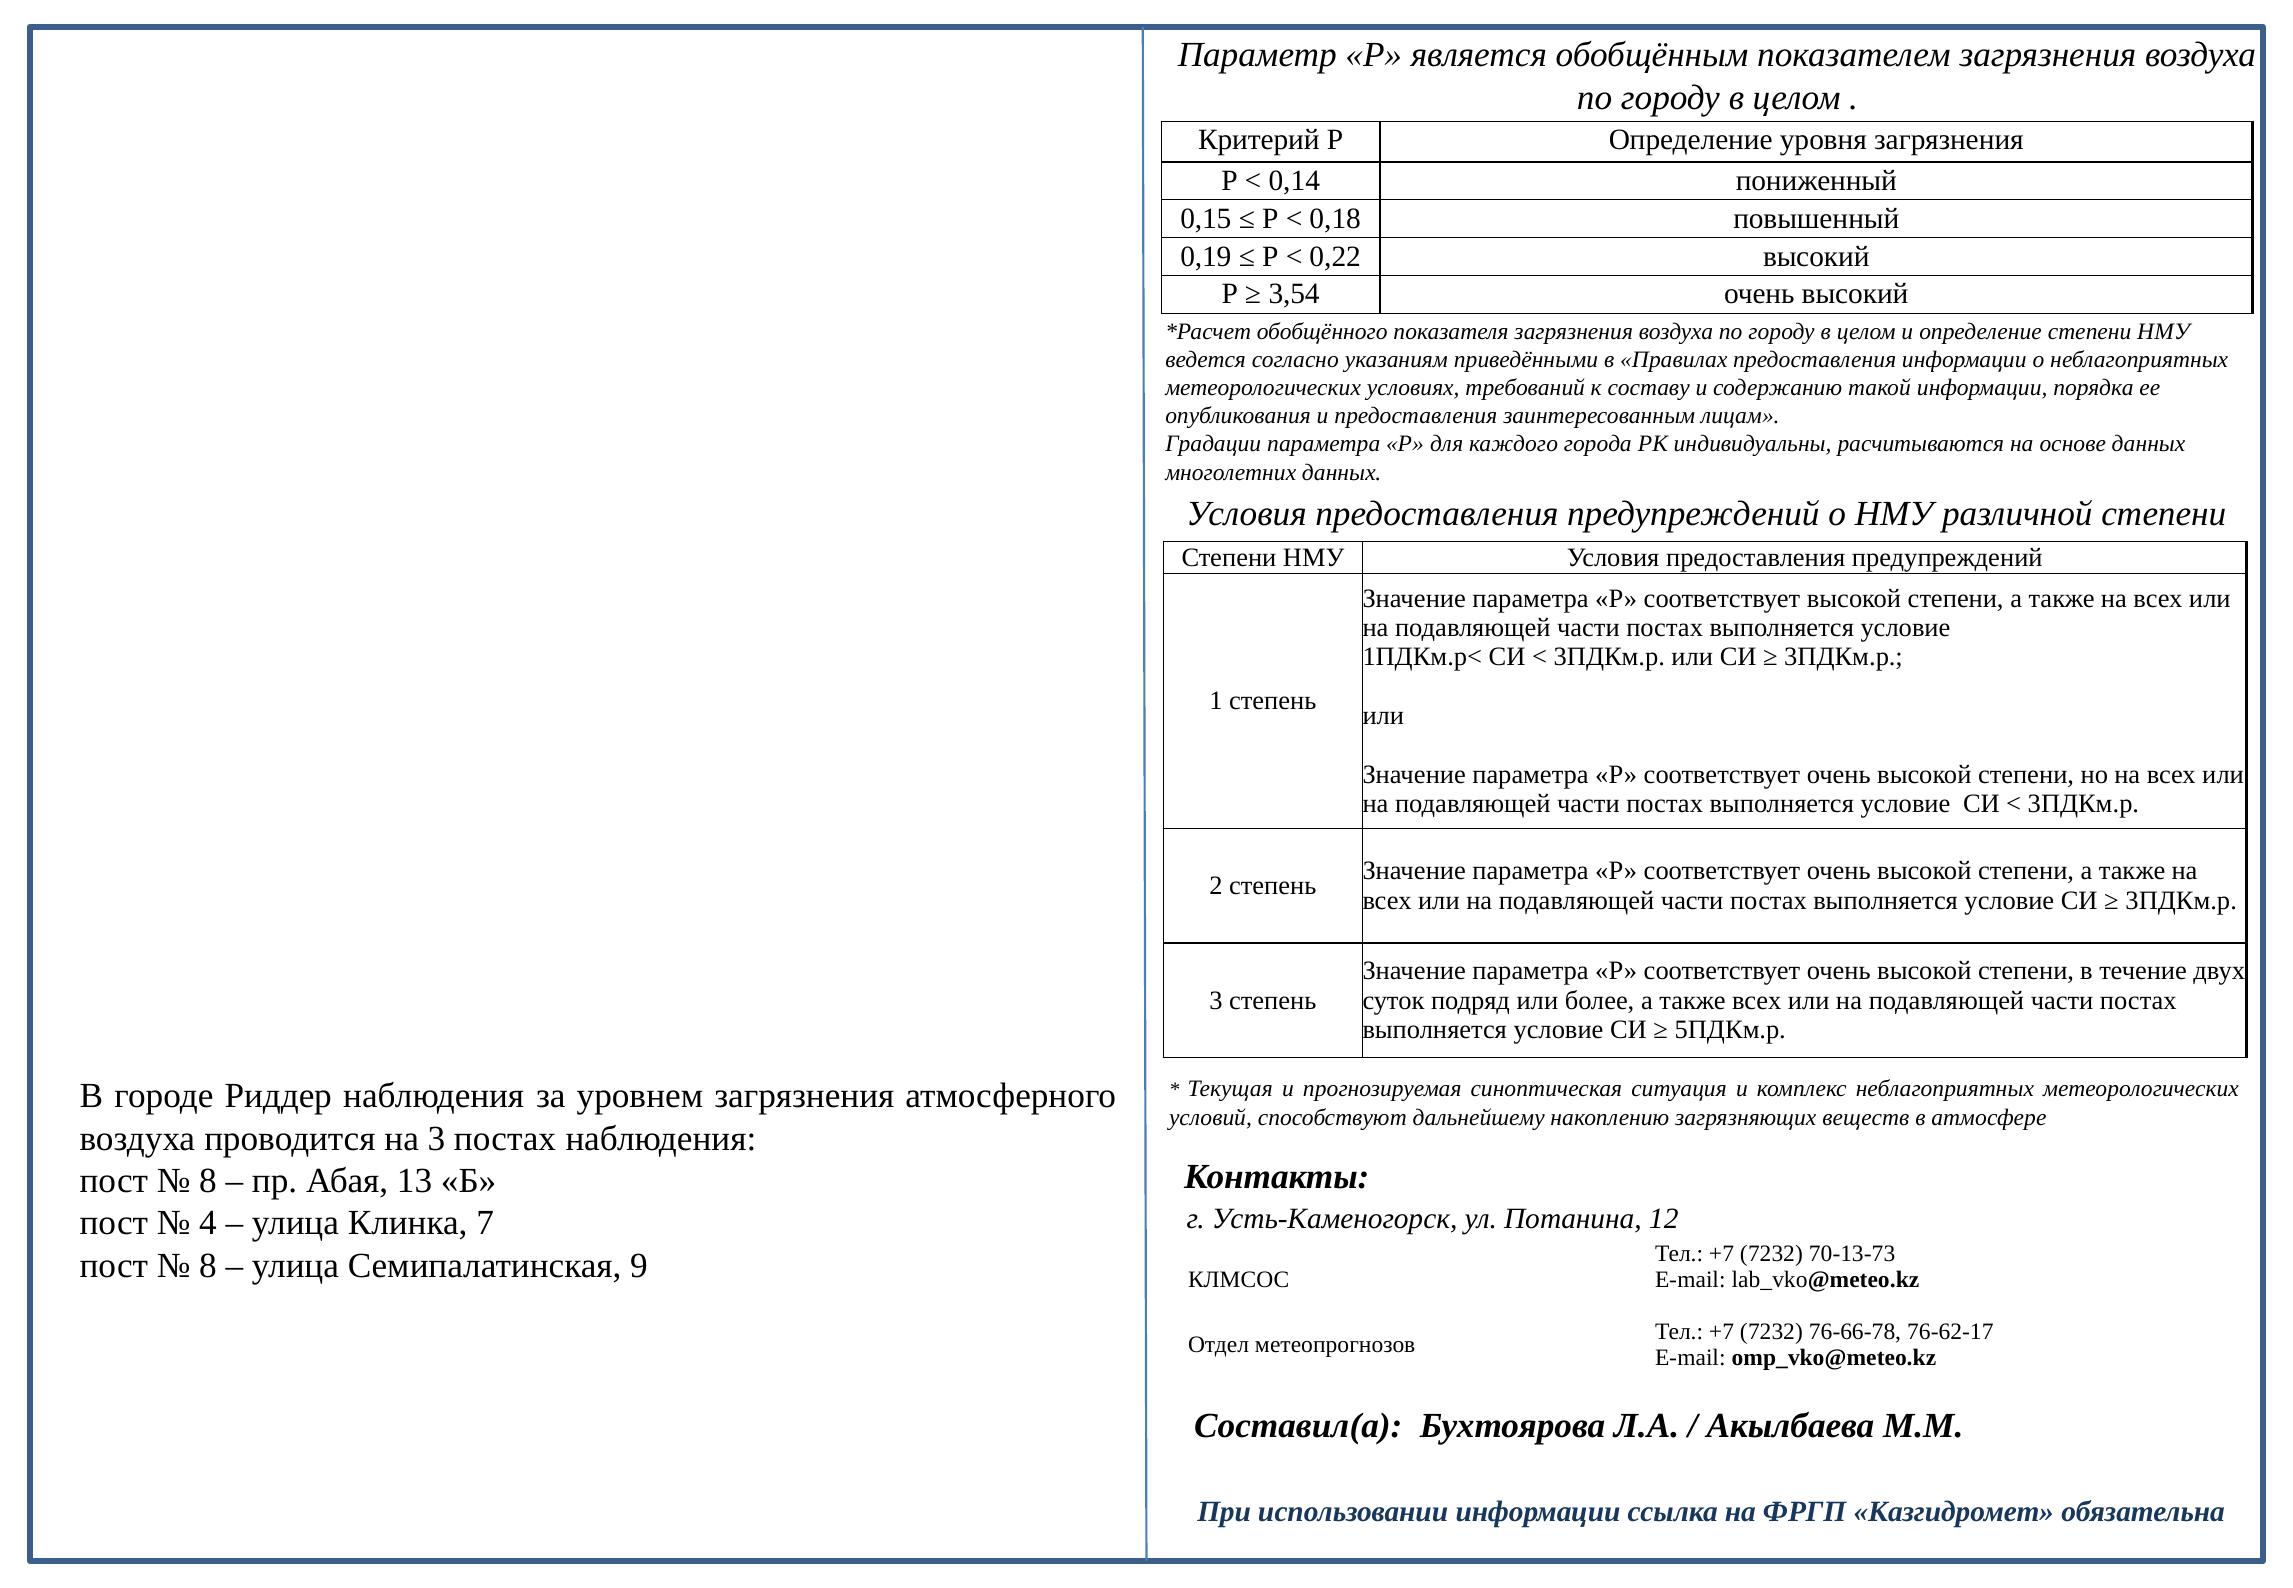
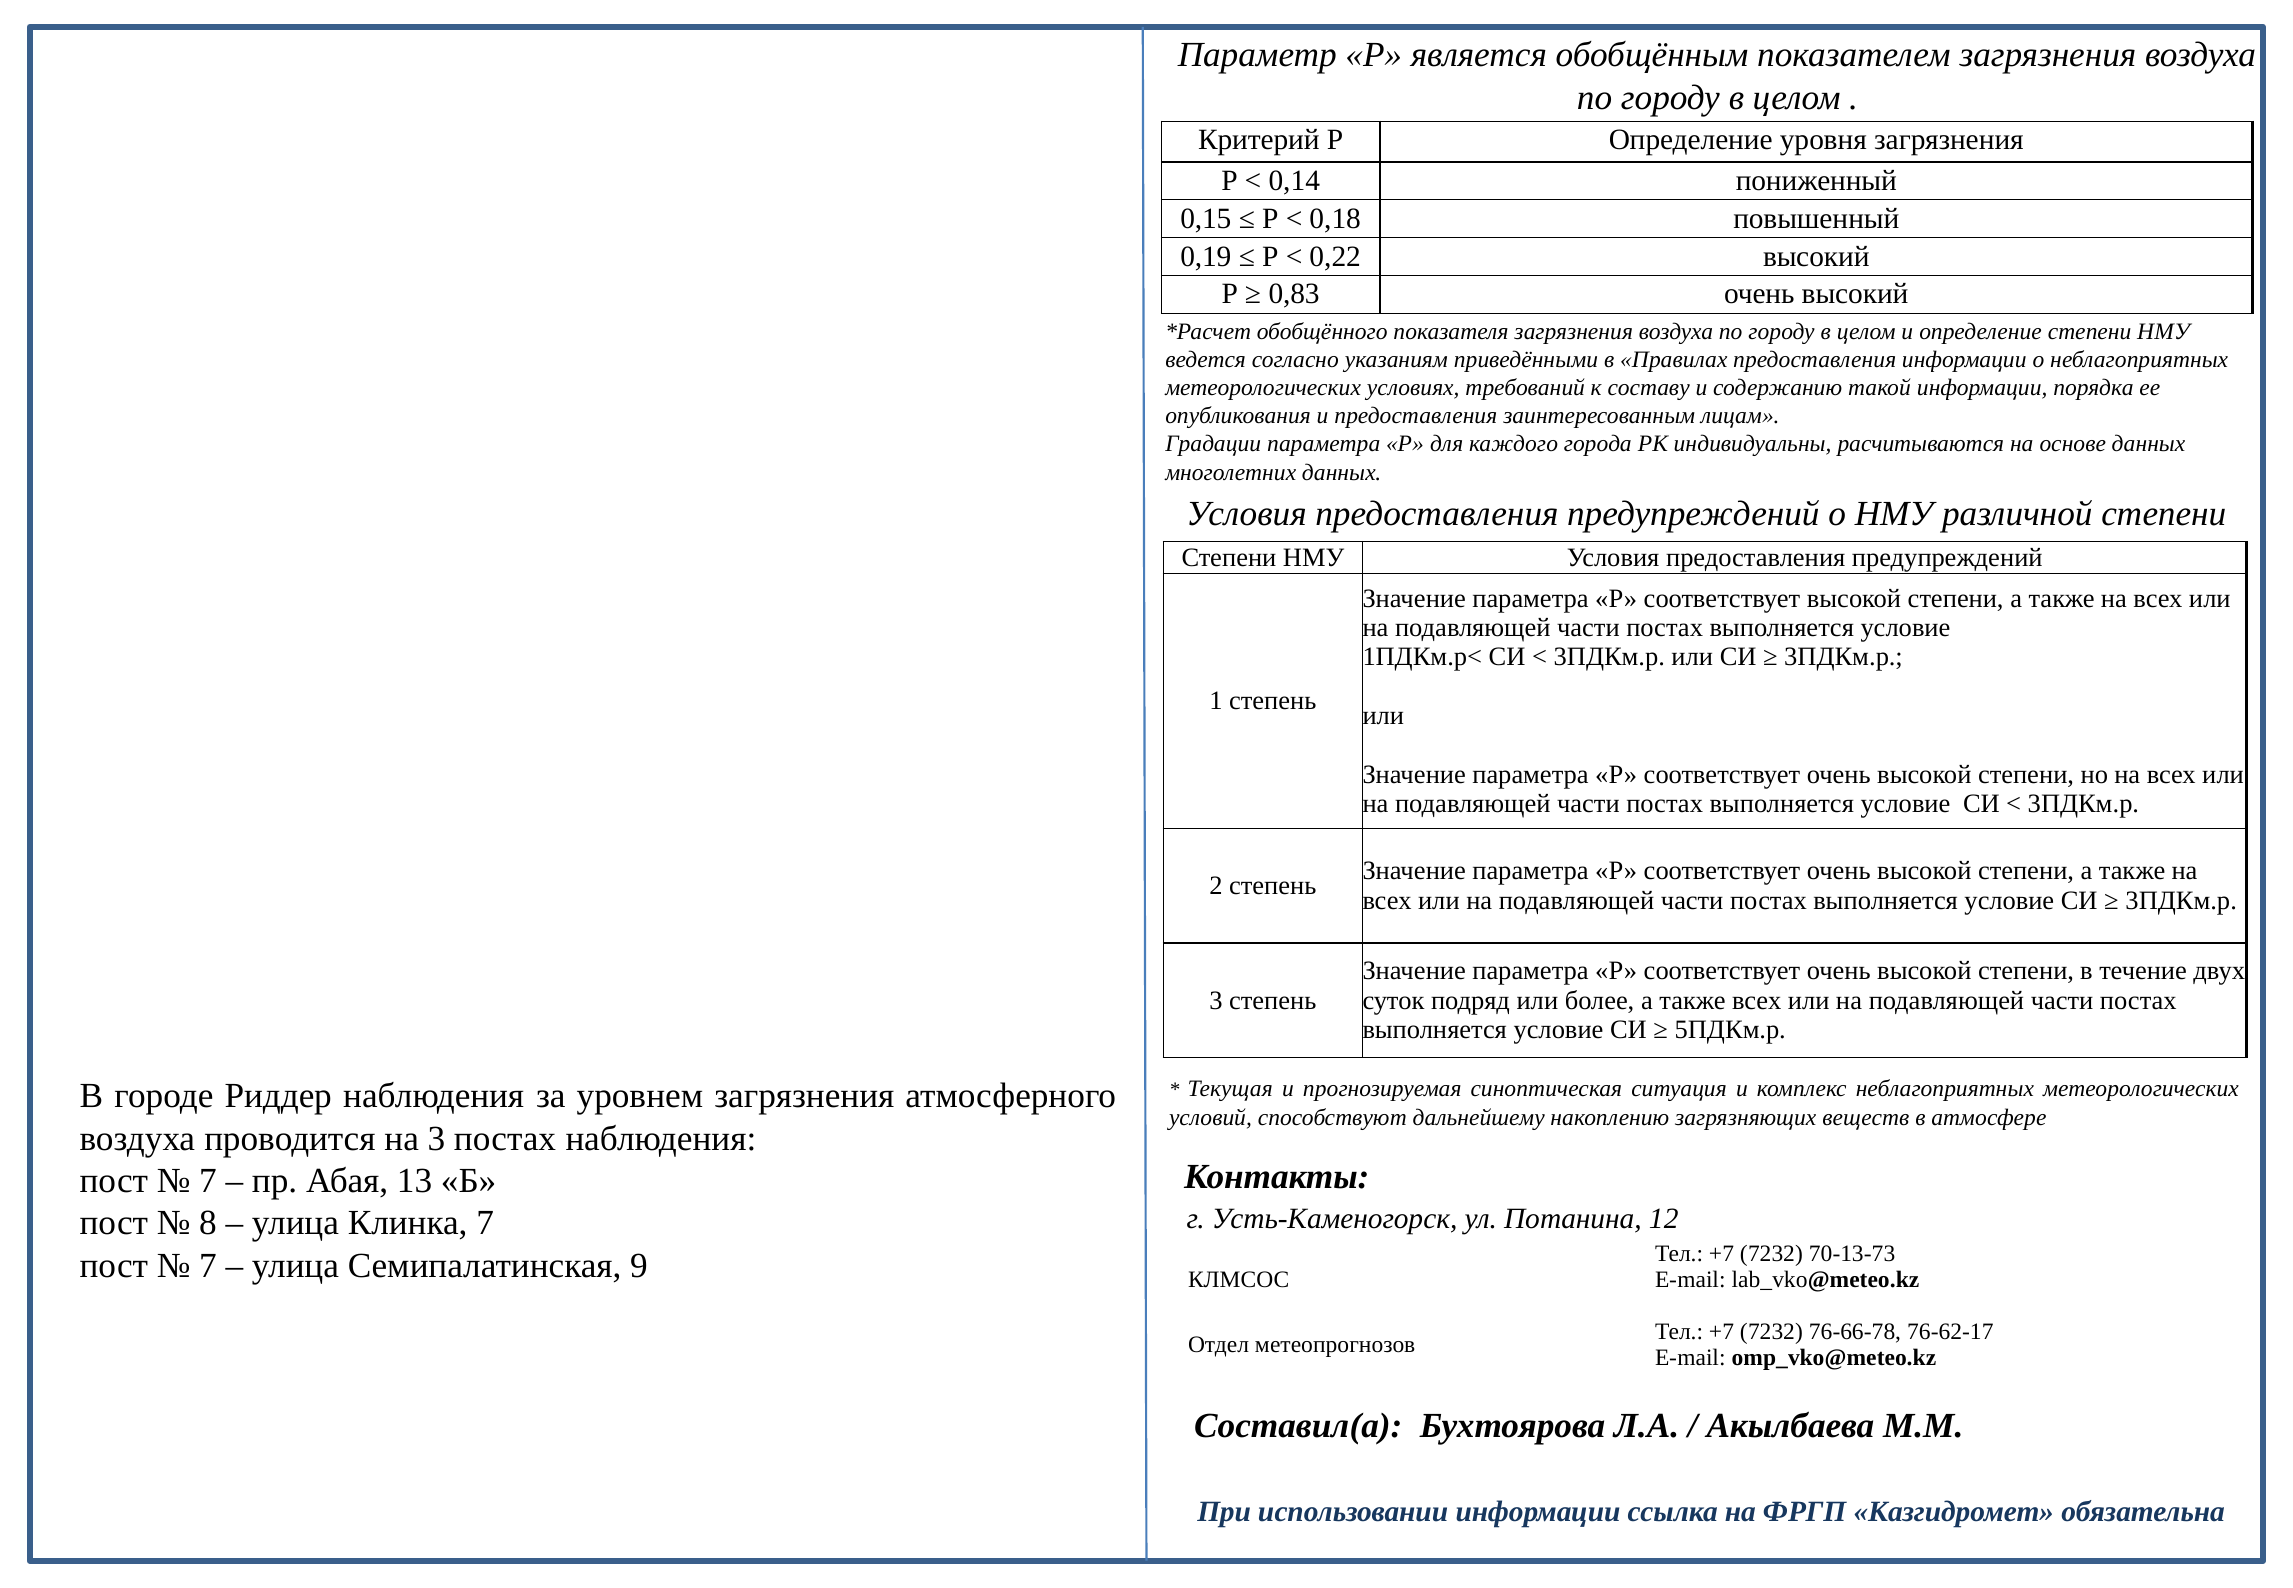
3,54: 3,54 -> 0,83
8 at (208, 1180): 8 -> 7
4: 4 -> 8
8 at (208, 1265): 8 -> 7
